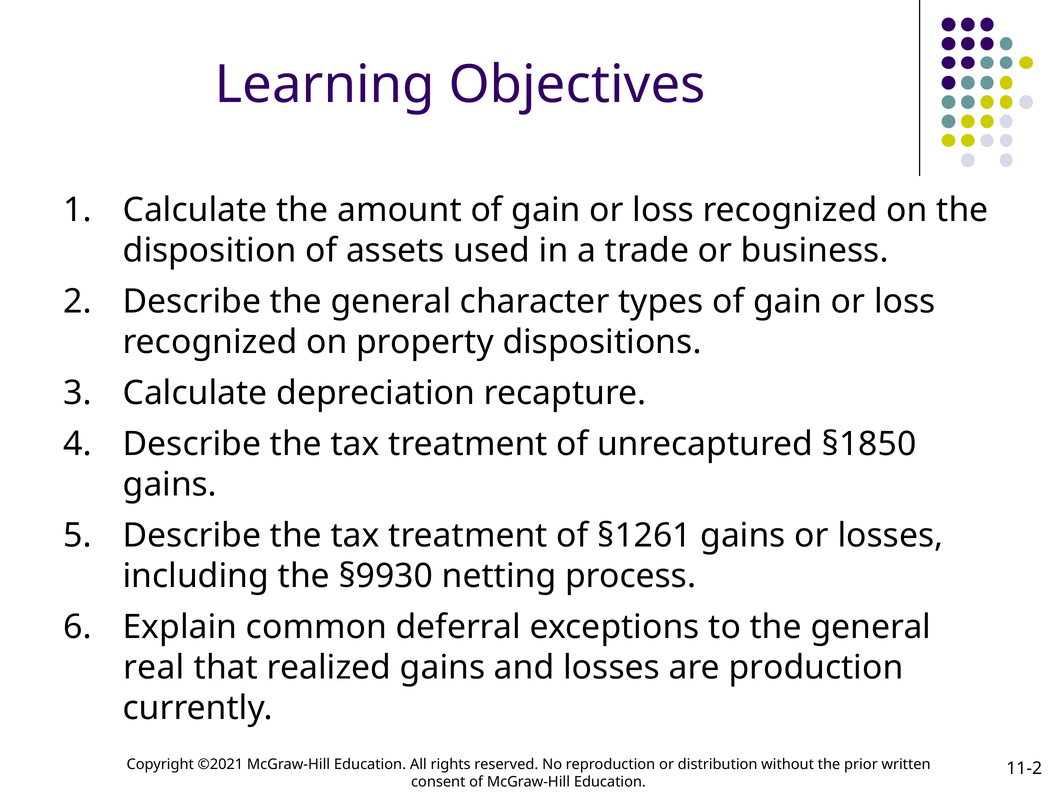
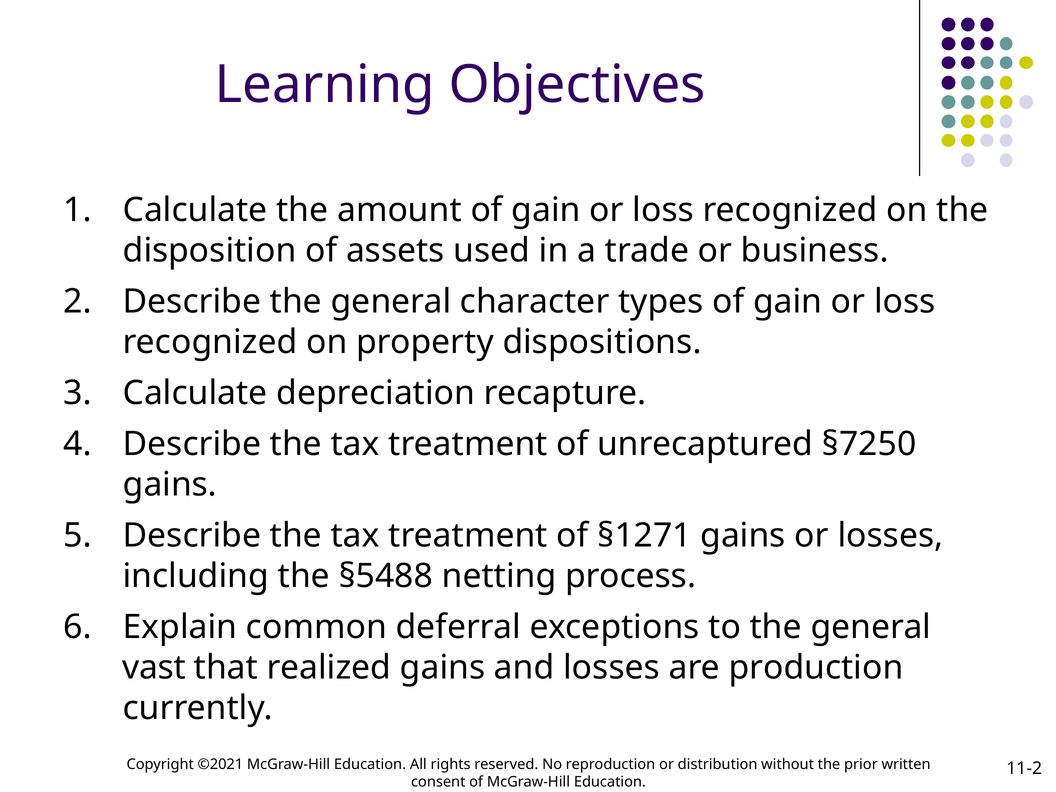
§1850: §1850 -> §7250
§1261: §1261 -> §1271
§9930: §9930 -> §5488
real: real -> vast
